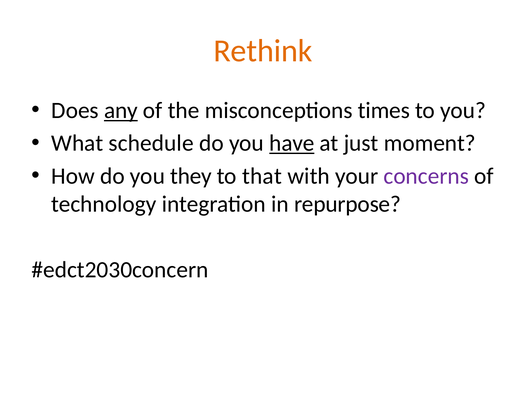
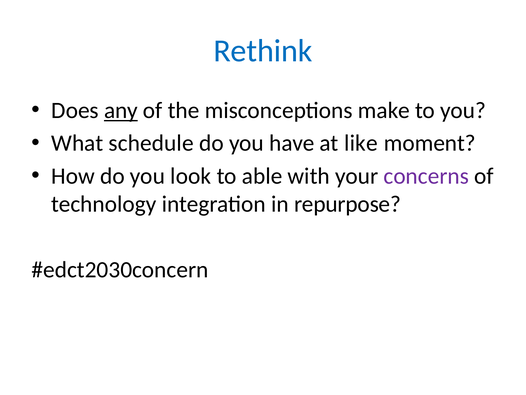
Rethink colour: orange -> blue
times: times -> make
have underline: present -> none
just: just -> like
they: they -> look
that: that -> able
